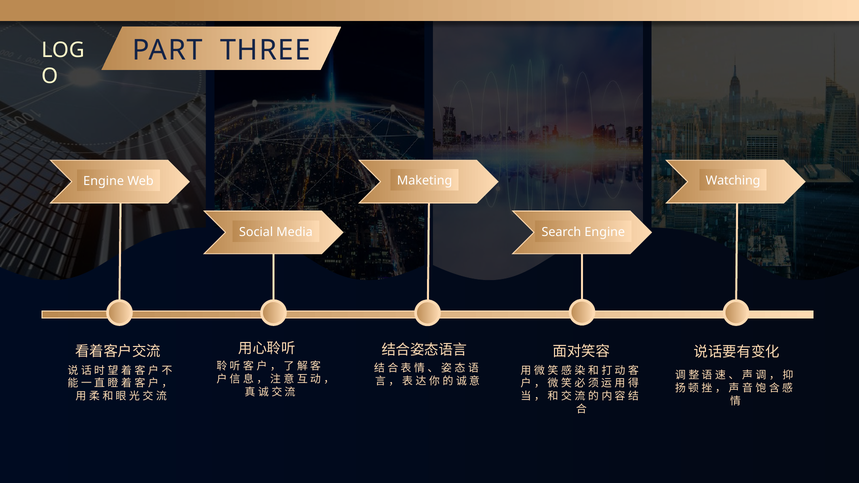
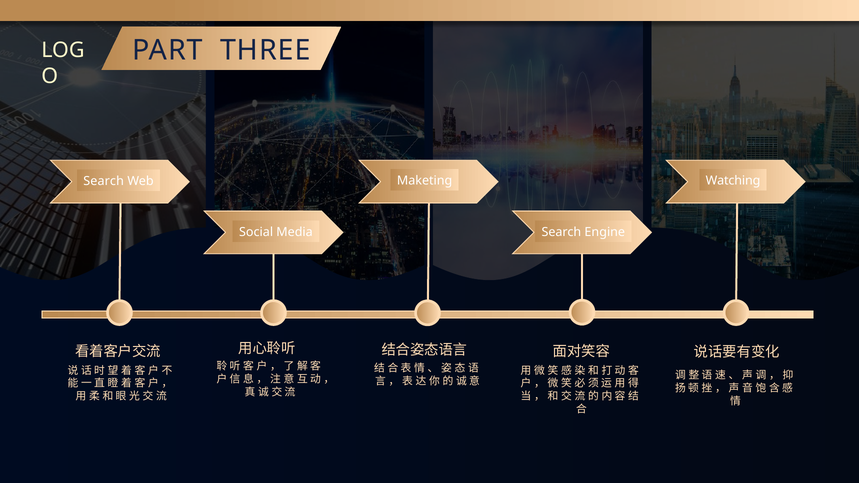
Engine at (104, 181): Engine -> Search
